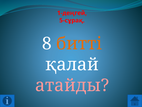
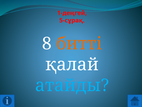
атайды colour: pink -> light blue
